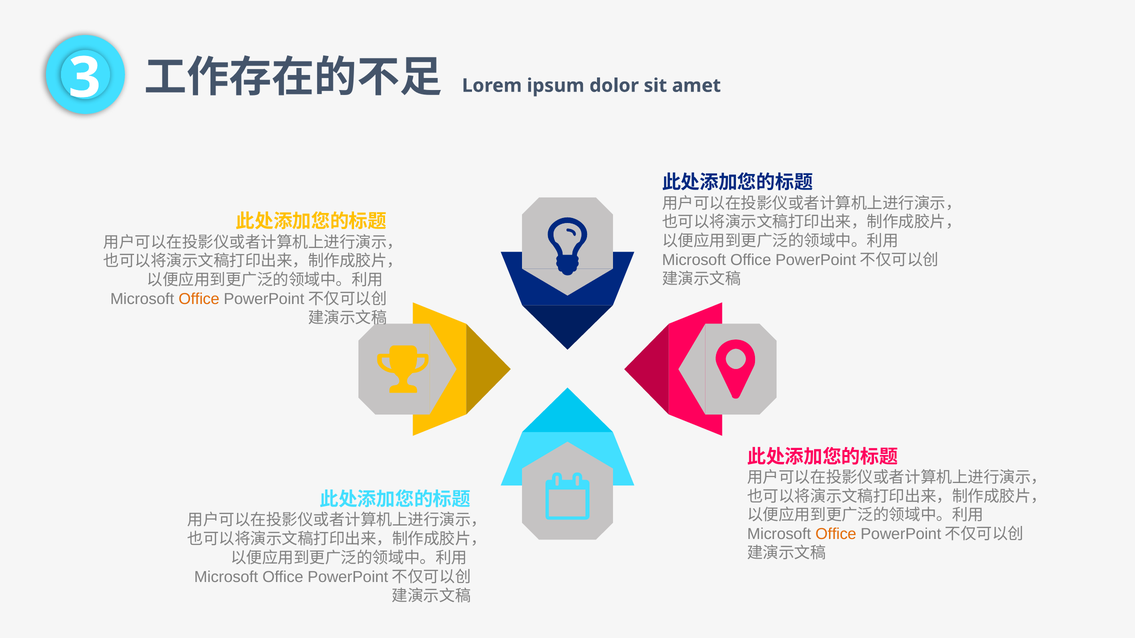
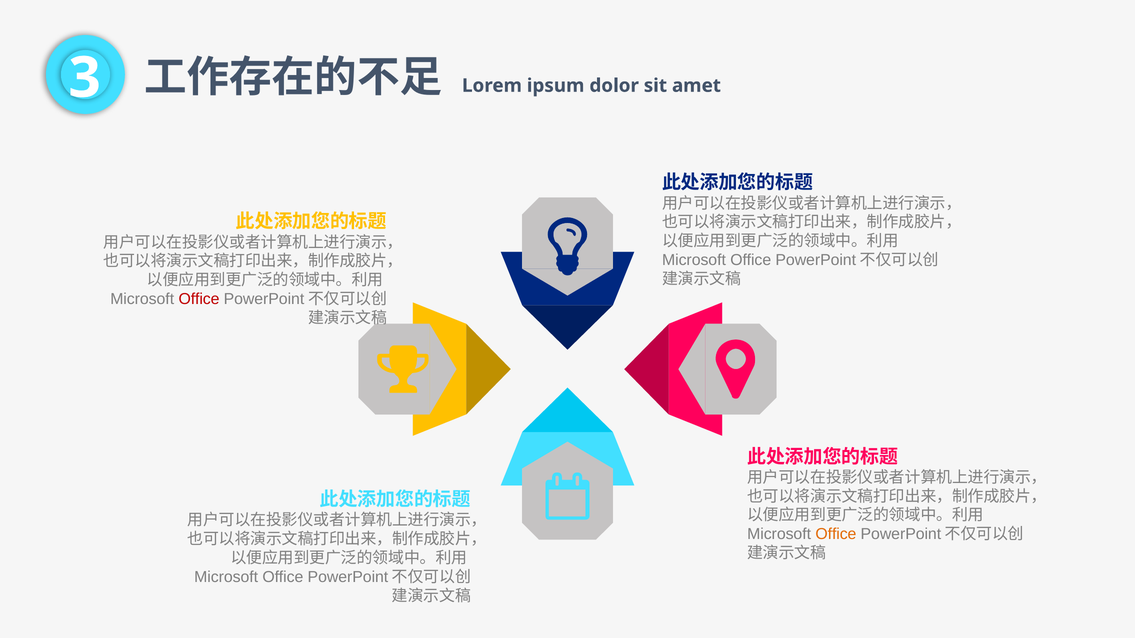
Office at (199, 299) colour: orange -> red
